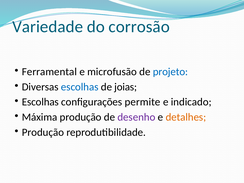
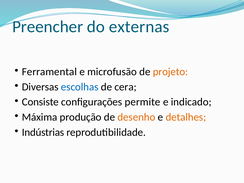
Variedade: Variedade -> Preencher
corrosão: corrosão -> externas
projeto colour: blue -> orange
joias: joias -> cera
Escolhas at (40, 102): Escolhas -> Consiste
desenho colour: purple -> orange
Produção at (43, 132): Produção -> Indústrias
